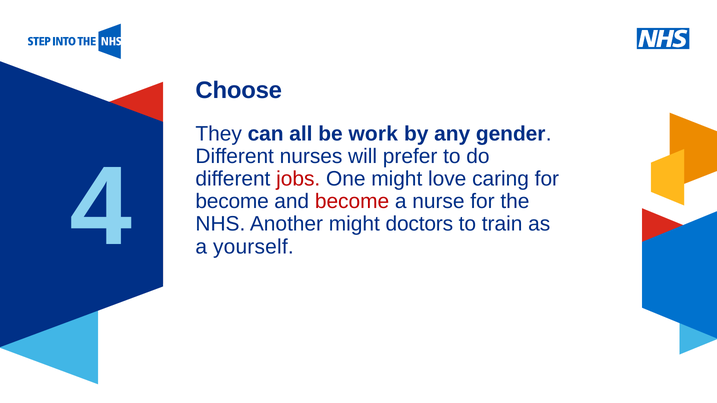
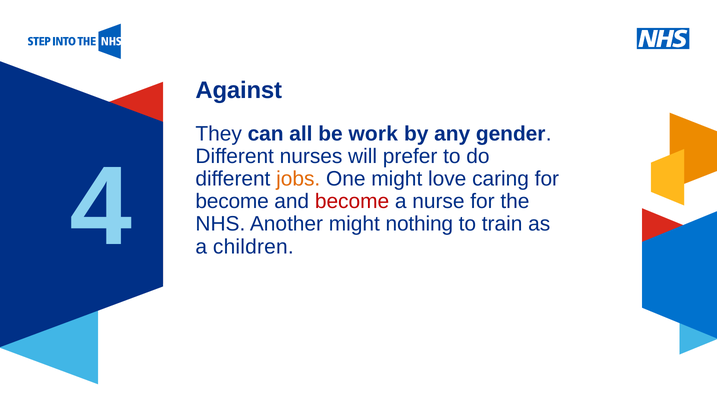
Choose: Choose -> Against
jobs colour: red -> orange
doctors: doctors -> nothing
yourself: yourself -> children
